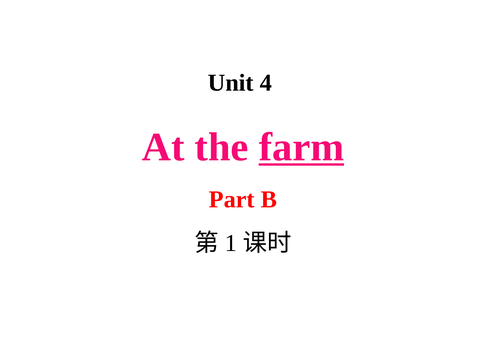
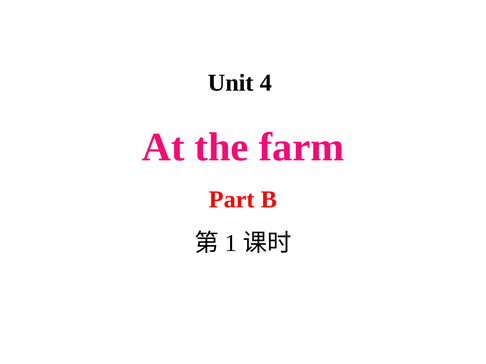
farm underline: present -> none
